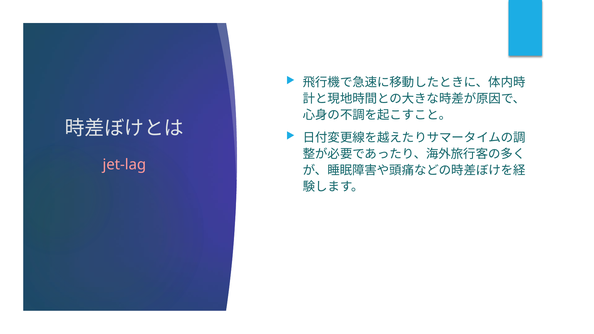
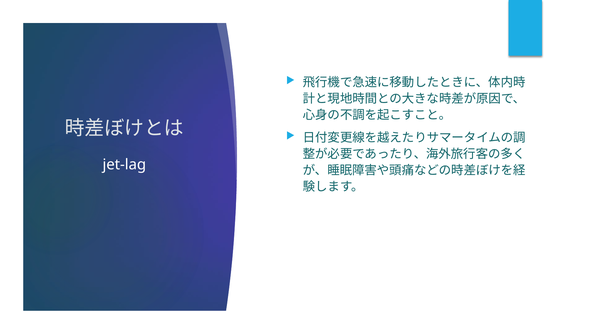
jet-lag colour: pink -> white
